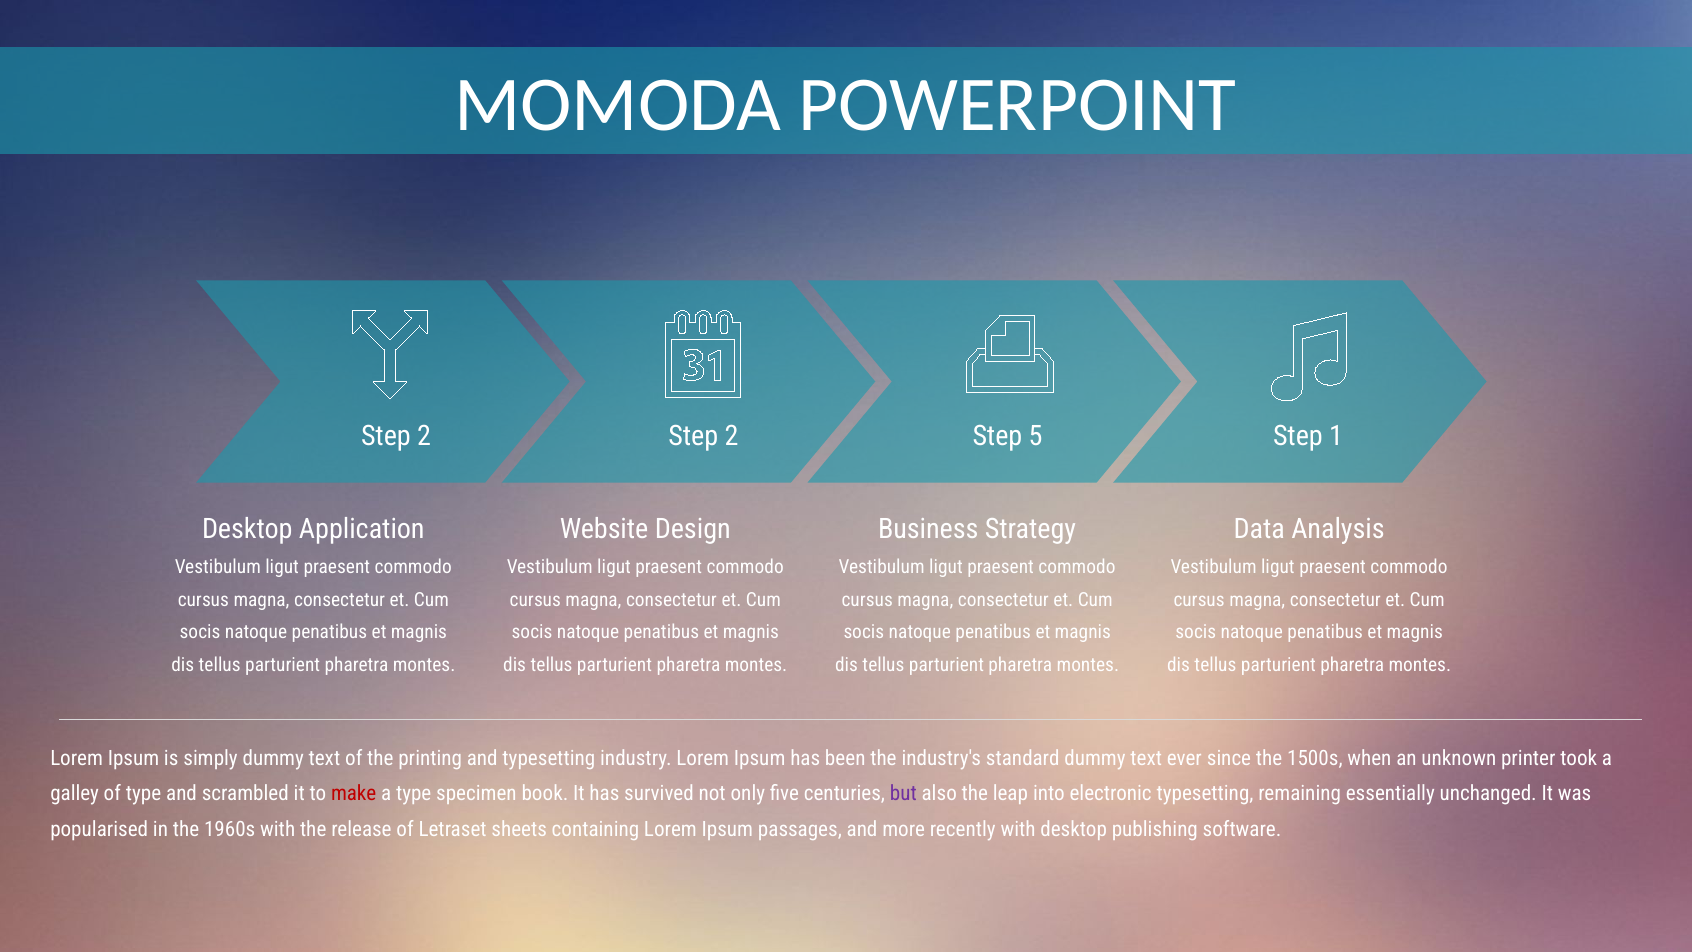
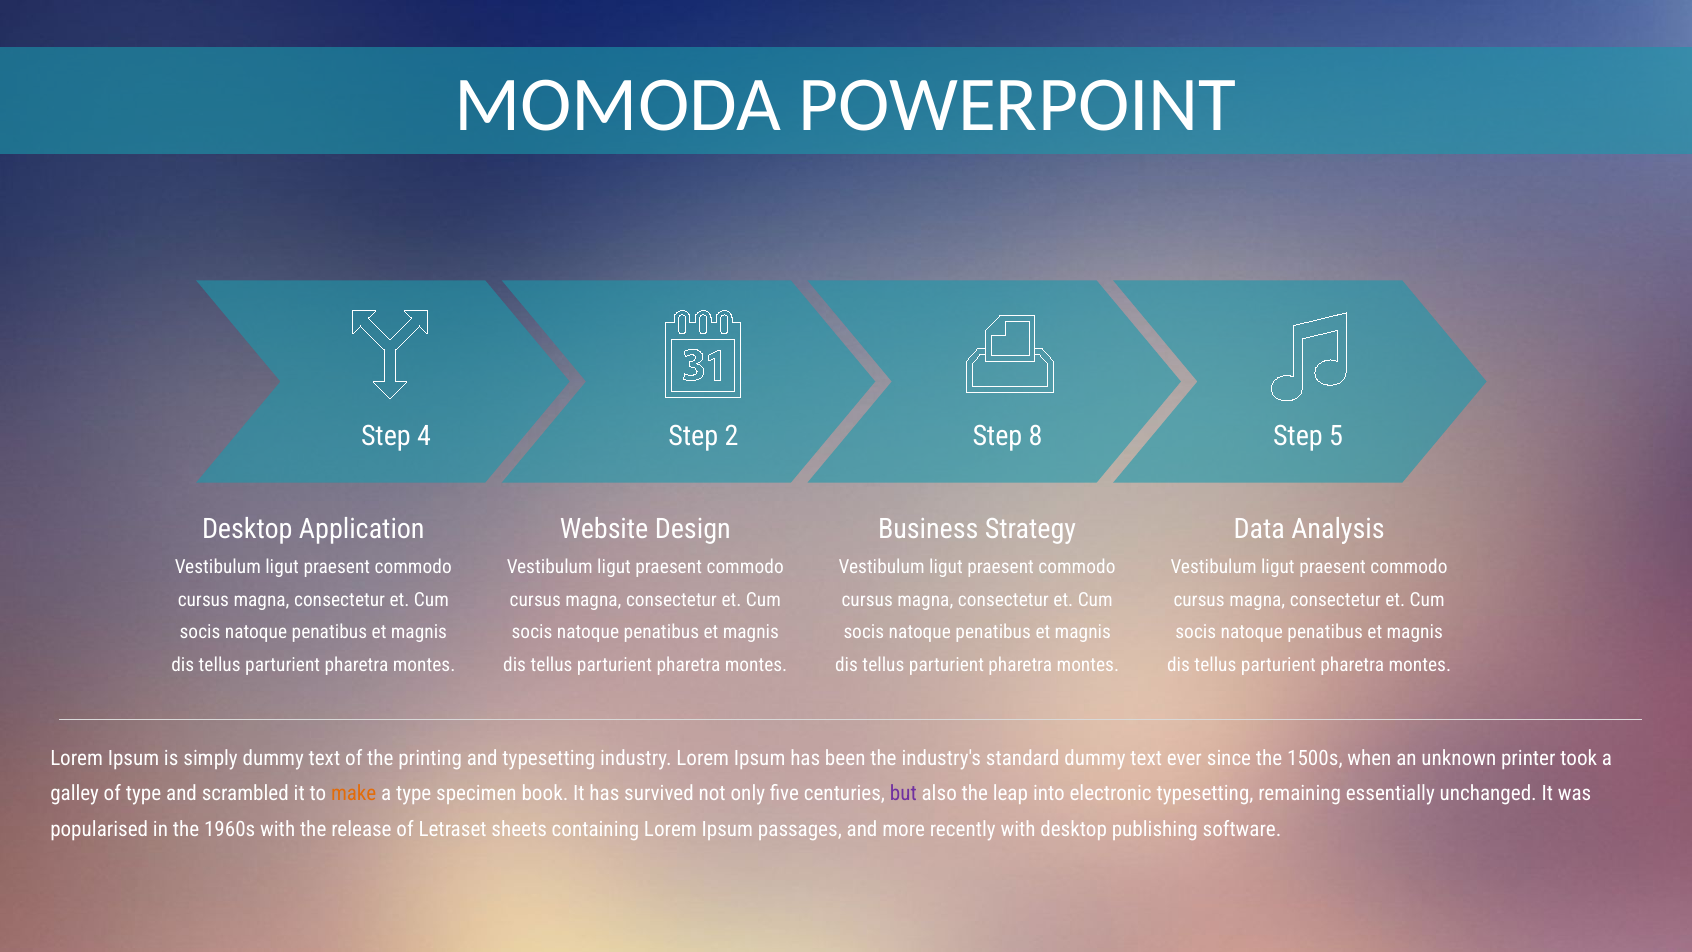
2 at (424, 436): 2 -> 4
5: 5 -> 8
1: 1 -> 5
make colour: red -> orange
